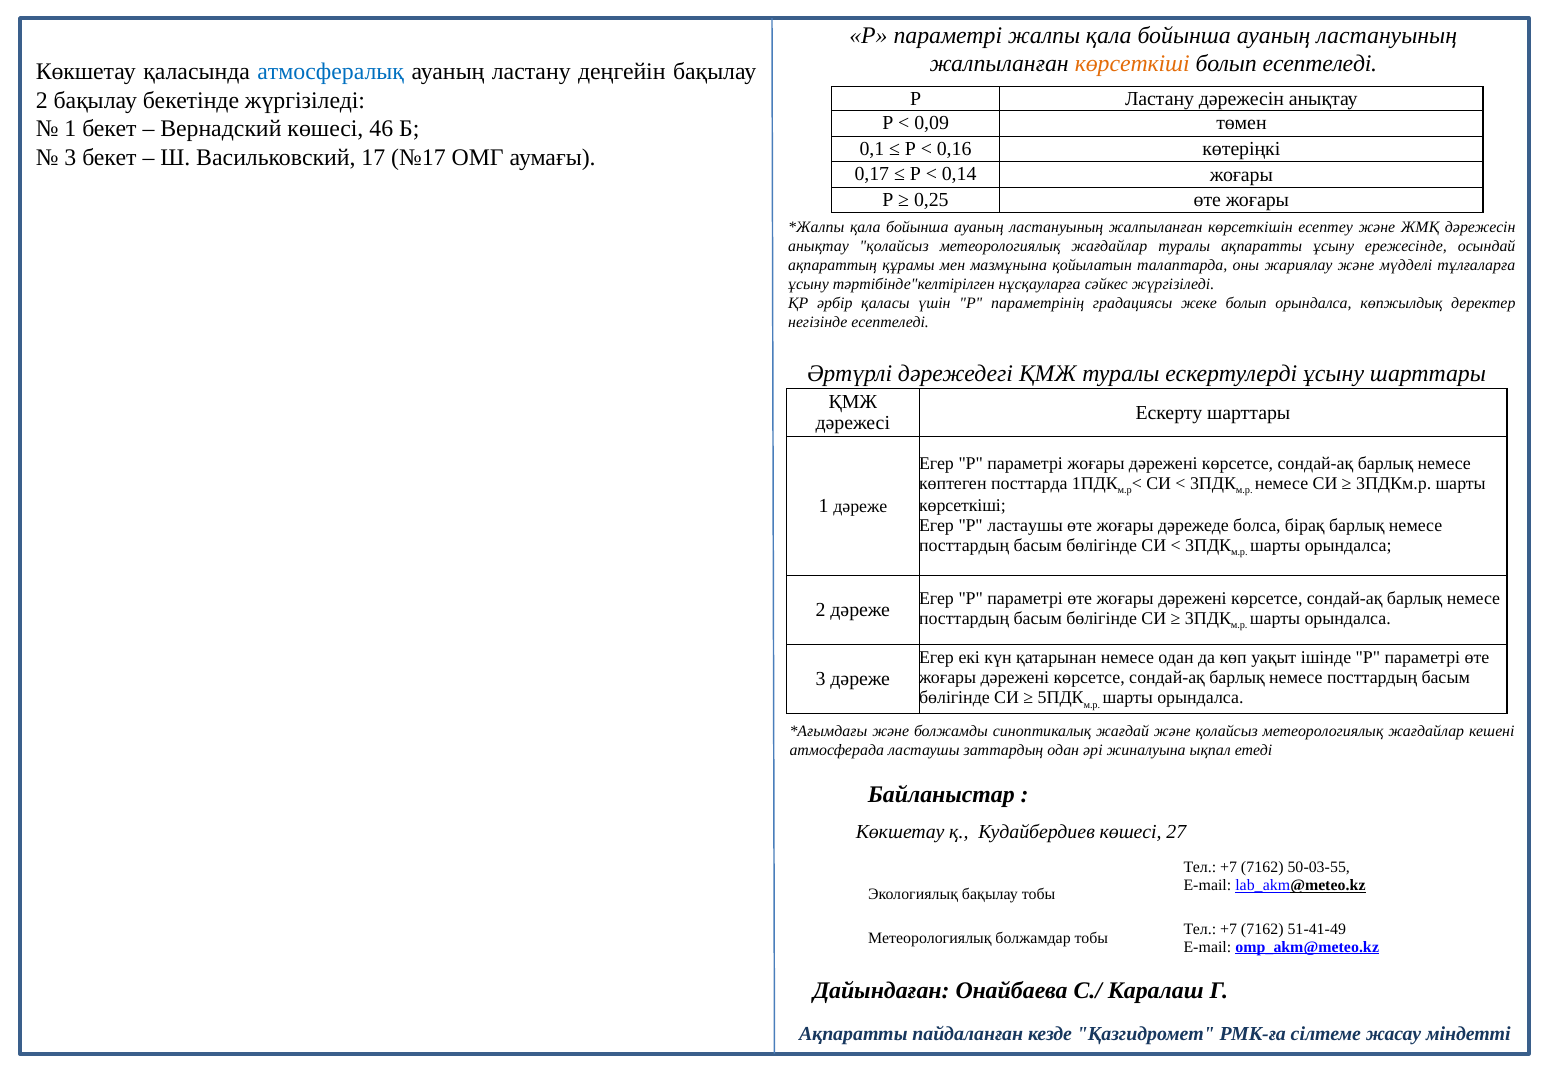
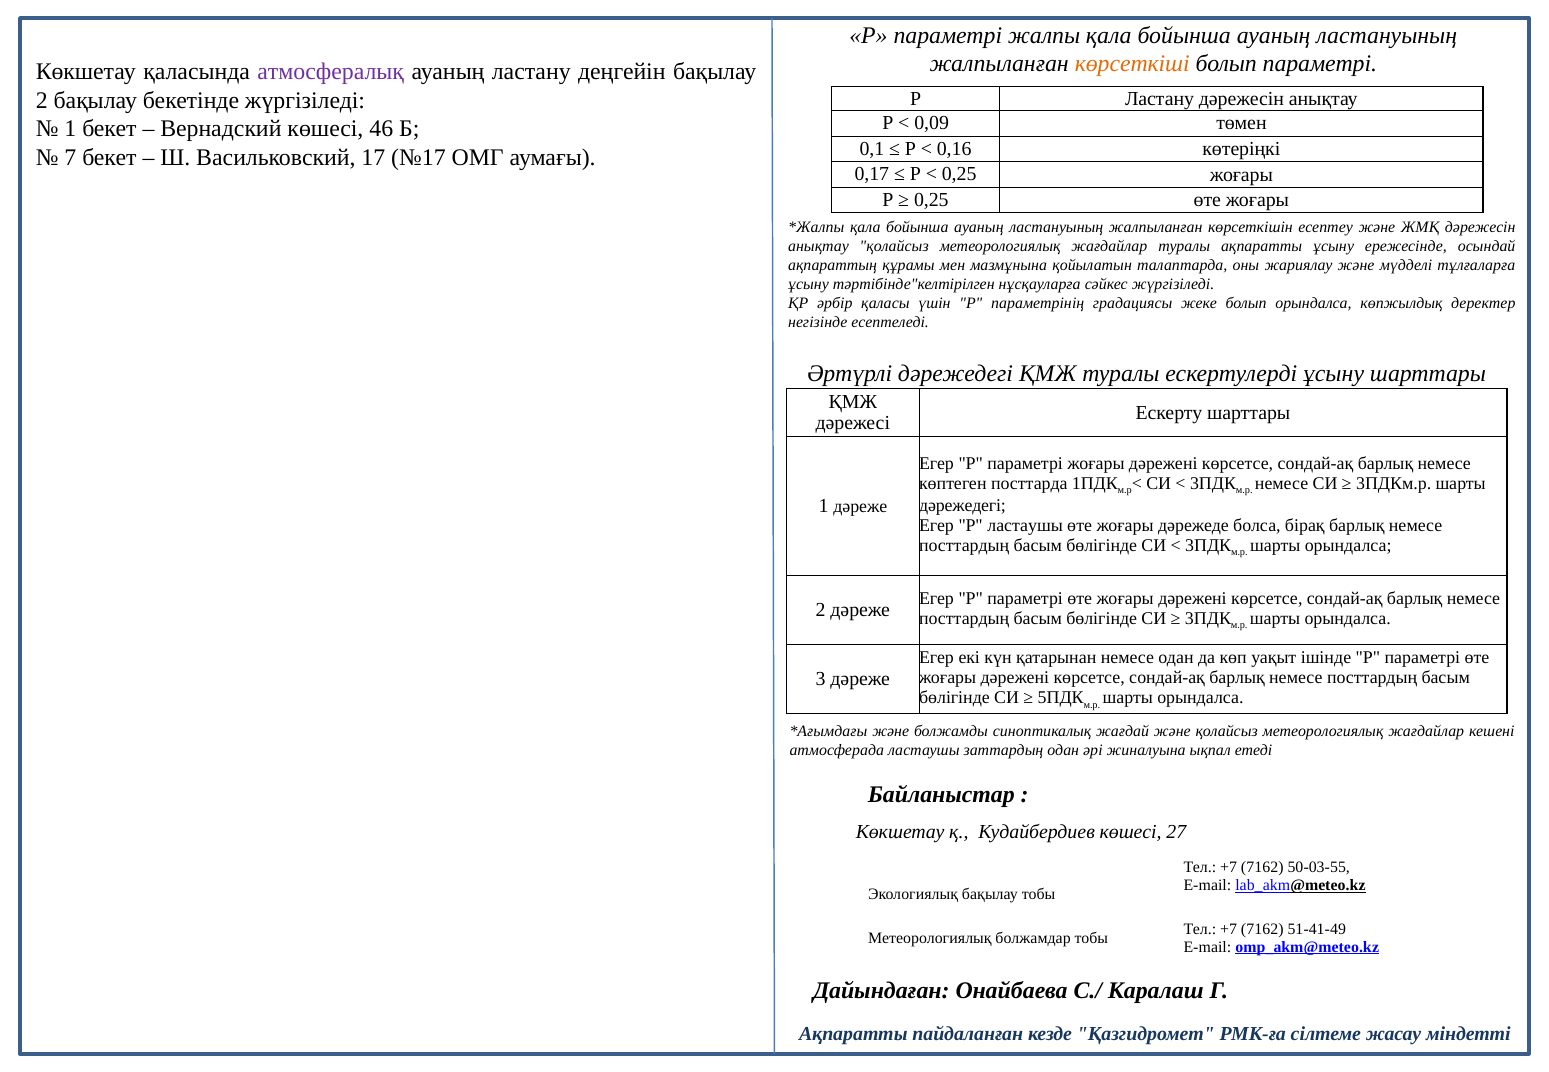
болып есептеледі: есептеледі -> параметрі
атмосфералық colour: blue -> purple
3 at (70, 157): 3 -> 7
0,14 at (959, 174): 0,14 -> 0,25
көрсеткіші at (962, 506): көрсеткіші -> дәрежедегі
